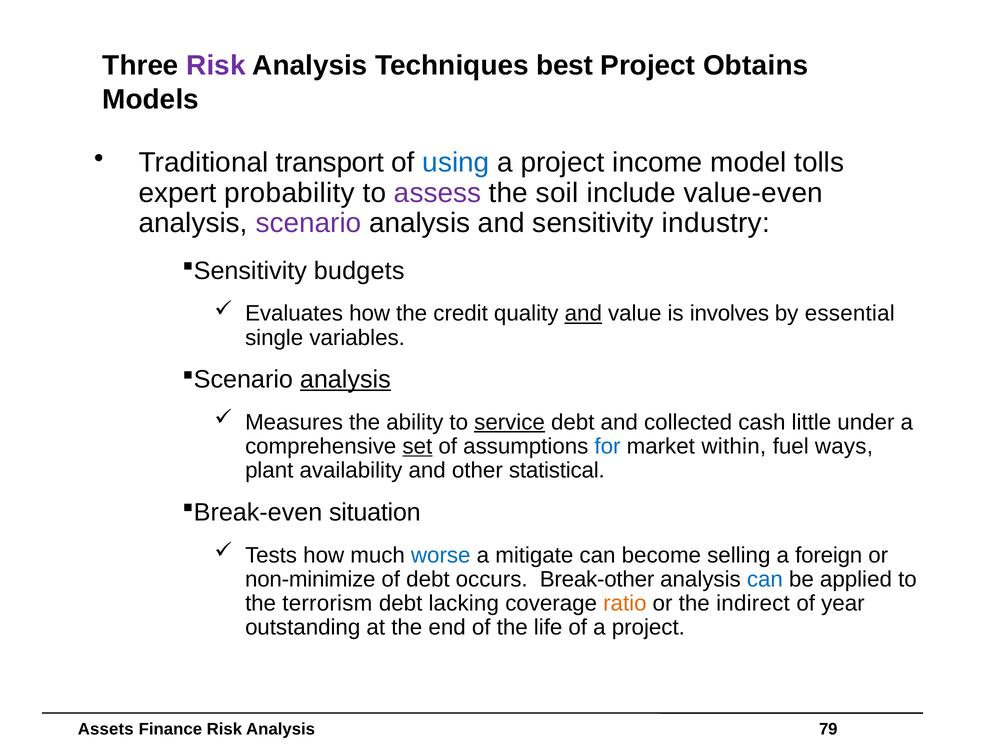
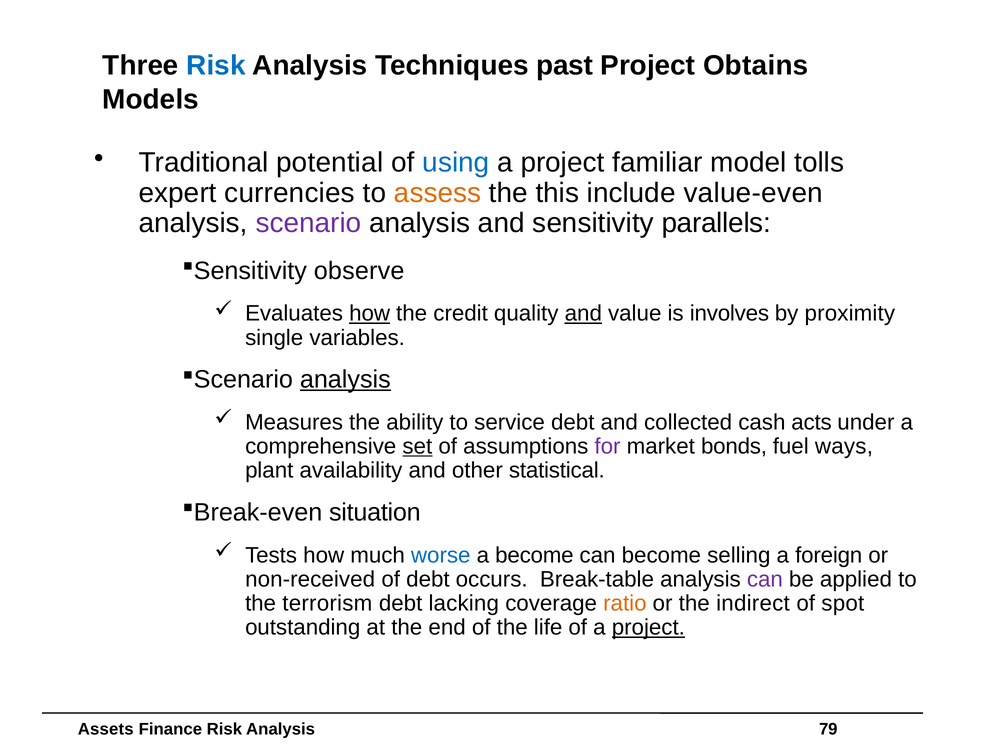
Risk at (216, 66) colour: purple -> blue
best: best -> past
transport: transport -> potential
income: income -> familiar
probability: probability -> currencies
assess colour: purple -> orange
soil: soil -> this
industry: industry -> parallels
budgets: budgets -> observe
how at (370, 314) underline: none -> present
essential: essential -> proximity
service underline: present -> none
little: little -> acts
for colour: blue -> purple
within: within -> bonds
a mitigate: mitigate -> become
non-minimize: non-minimize -> non-received
Break-other: Break-other -> Break-table
can at (765, 579) colour: blue -> purple
year: year -> spot
project at (648, 628) underline: none -> present
